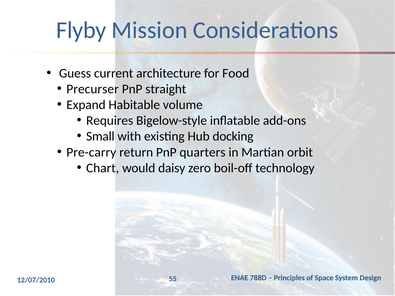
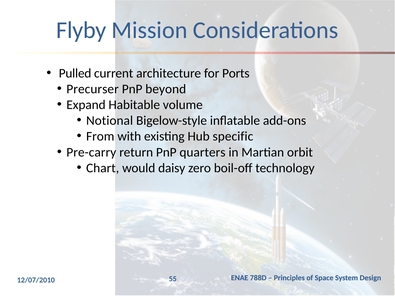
Guess: Guess -> Pulled
Food: Food -> Ports
straight: straight -> beyond
Requires: Requires -> Notional
Small: Small -> From
docking: docking -> specific
